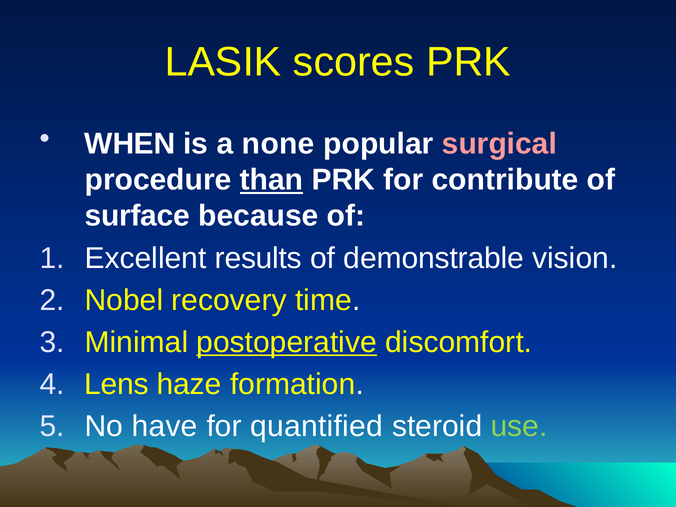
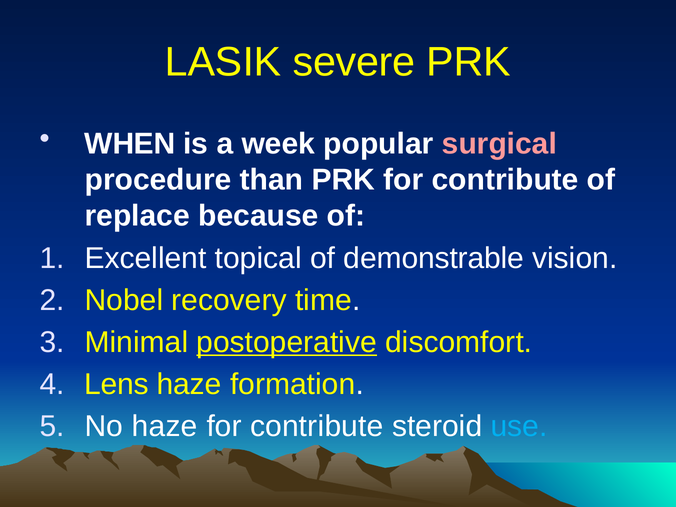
scores: scores -> severe
none: none -> week
than underline: present -> none
surface: surface -> replace
results: results -> topical
No have: have -> haze
quantified at (317, 426): quantified -> contribute
use colour: light green -> light blue
